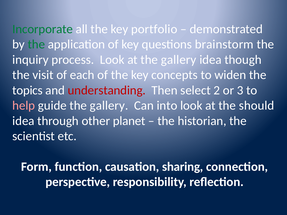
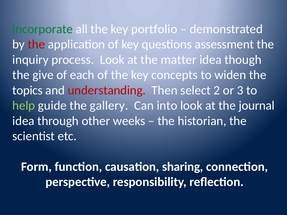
the at (36, 44) colour: green -> red
brainstorm: brainstorm -> assessment
at the gallery: gallery -> matter
visit: visit -> give
help colour: pink -> light green
should: should -> journal
planet: planet -> weeks
